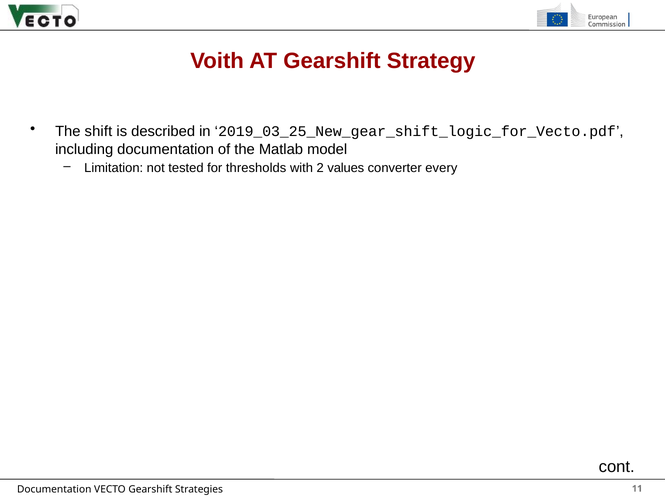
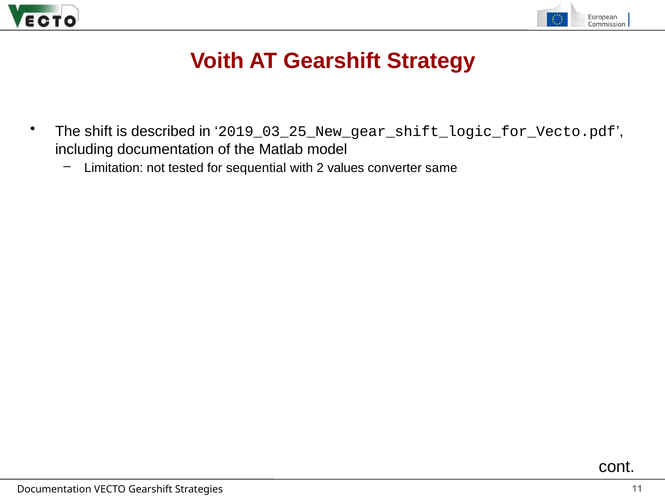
thresholds: thresholds -> sequential
every: every -> same
